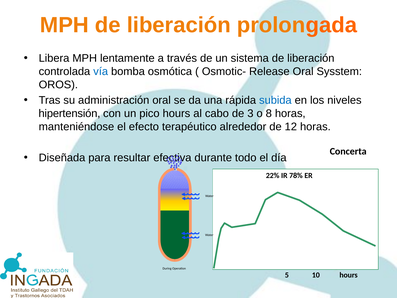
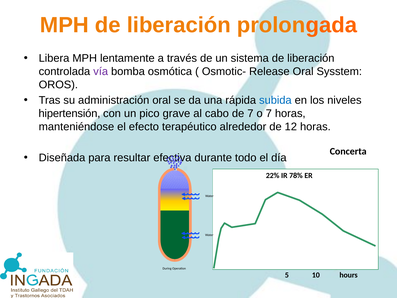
vía colour: blue -> purple
pico hours: hours -> grave
de 3: 3 -> 7
o 8: 8 -> 7
